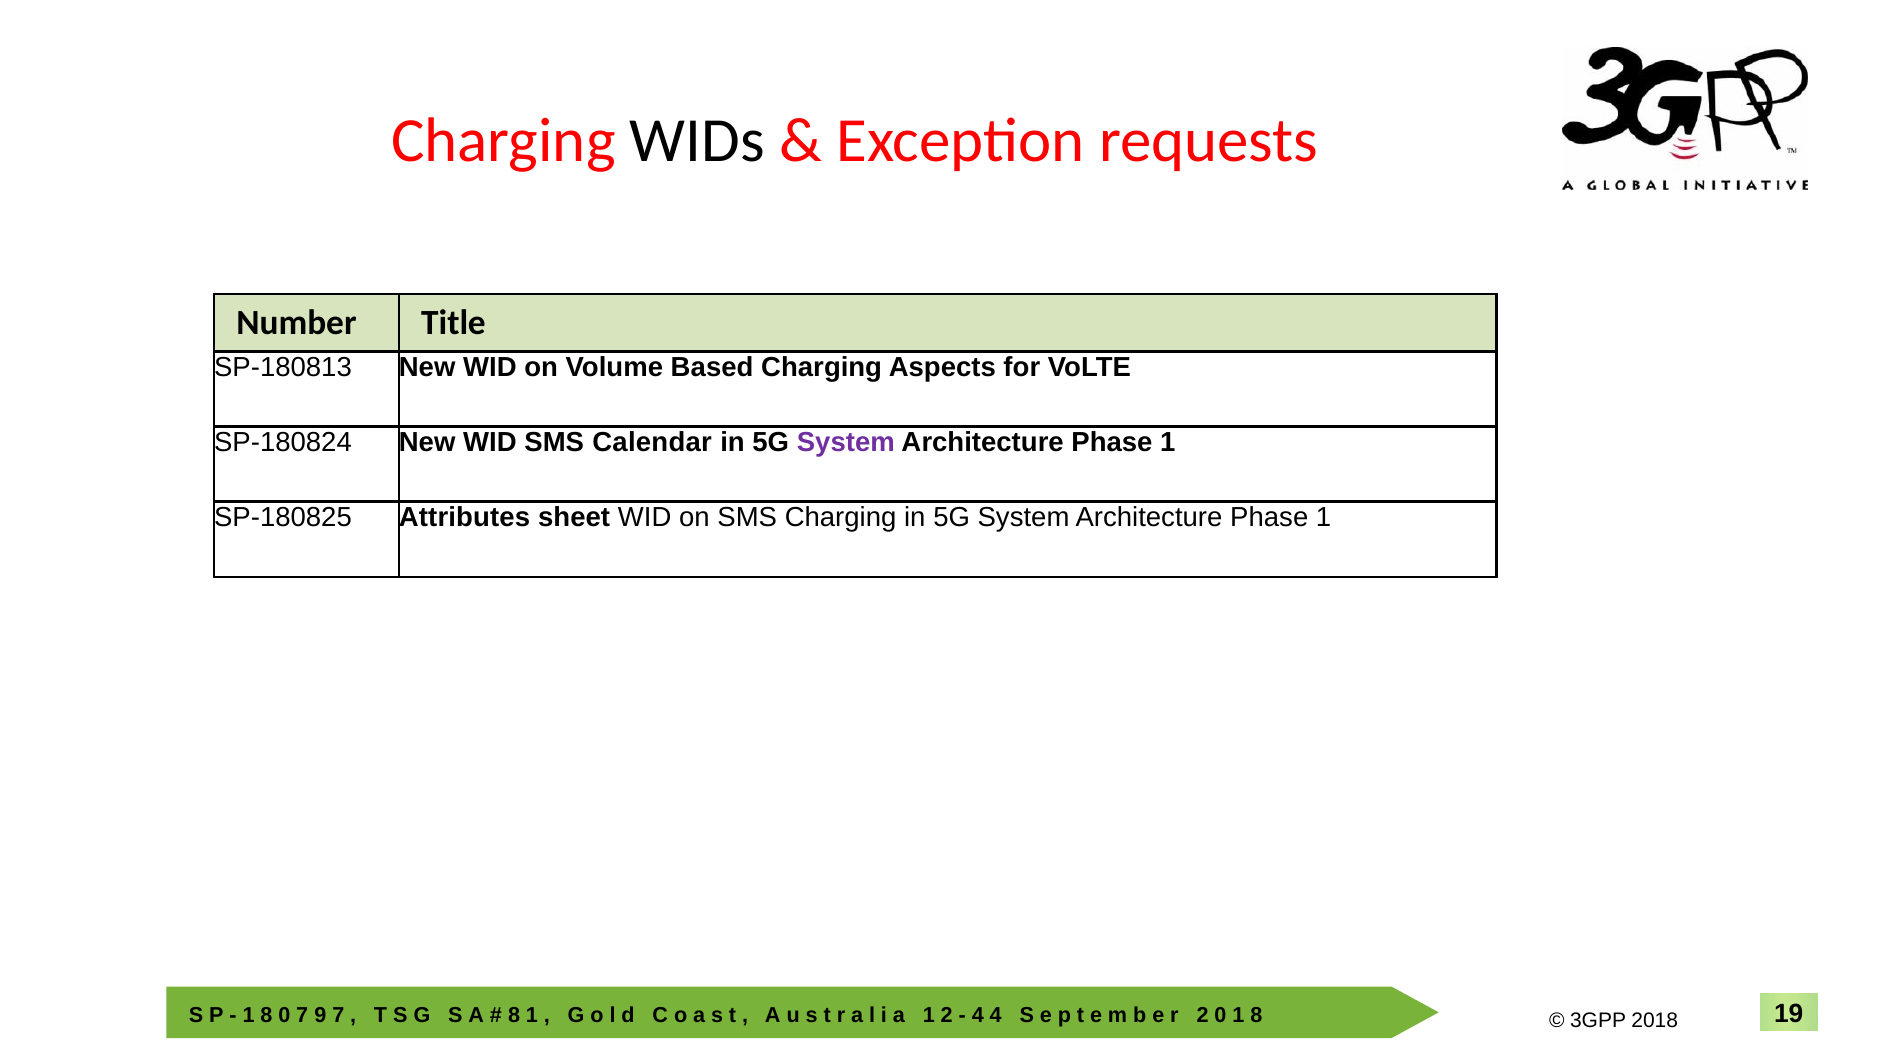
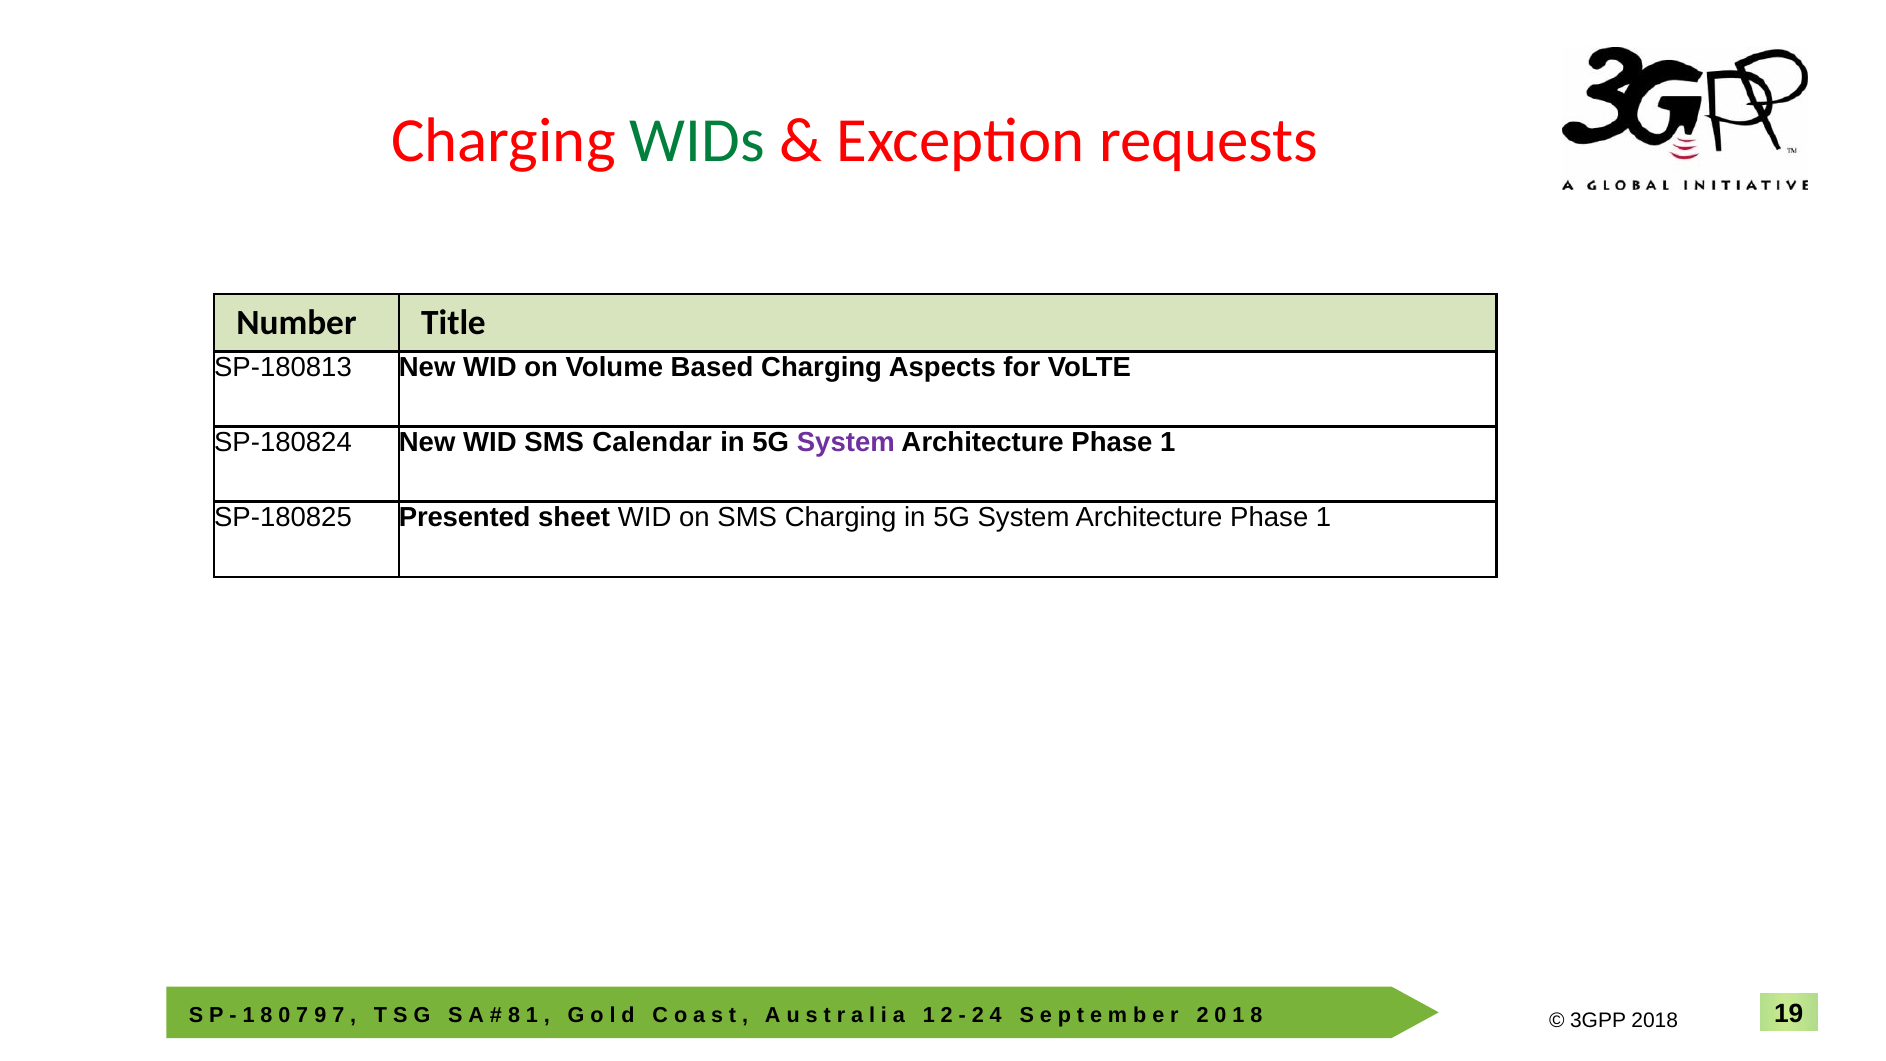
WIDs colour: black -> green
Attributes: Attributes -> Presented
4 at (978, 1015): 4 -> 2
